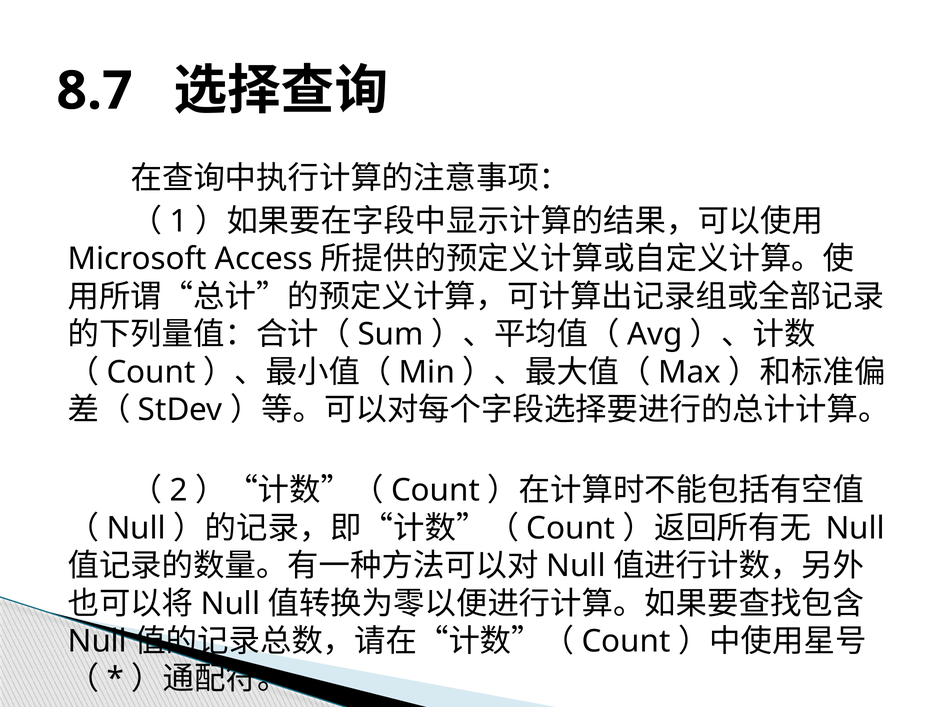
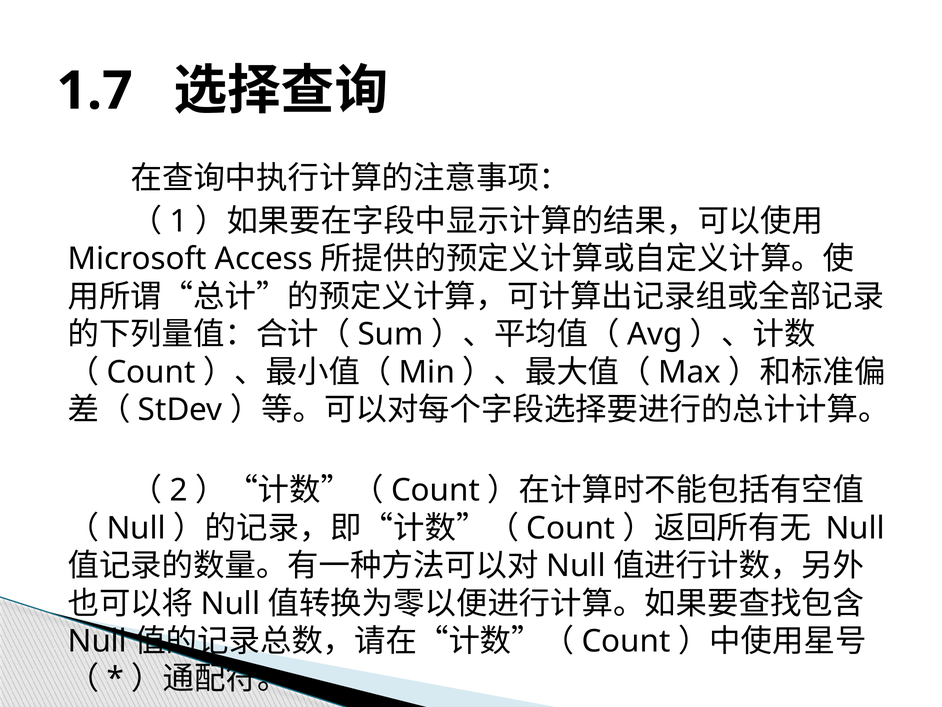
8.7: 8.7 -> 1.7
